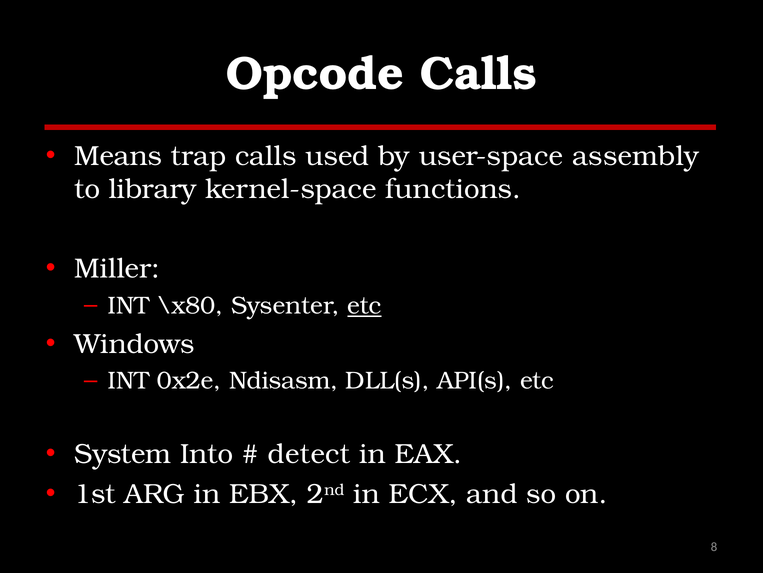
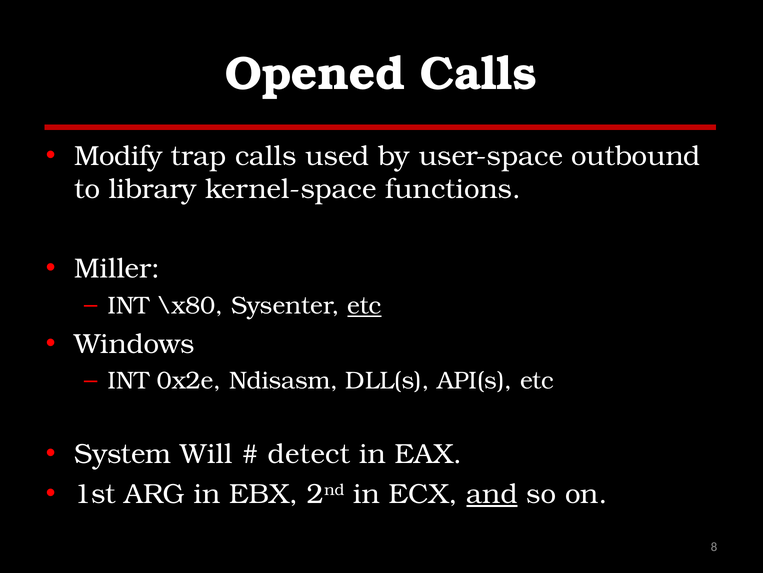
Opcode: Opcode -> Opened
Means: Means -> Modify
assembly: assembly -> outbound
Into: Into -> Will
and underline: none -> present
